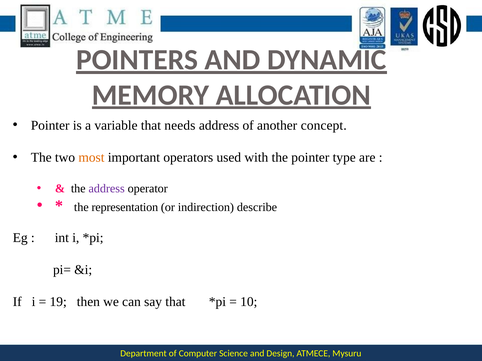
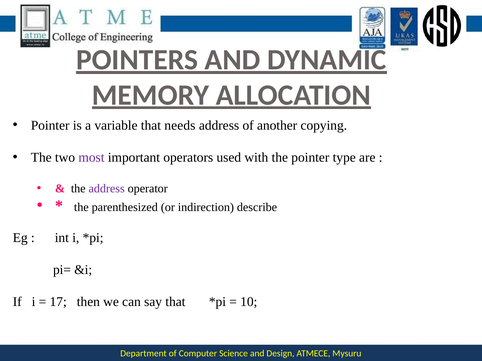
concept: concept -> copying
most colour: orange -> purple
representation: representation -> parenthesized
19: 19 -> 17
